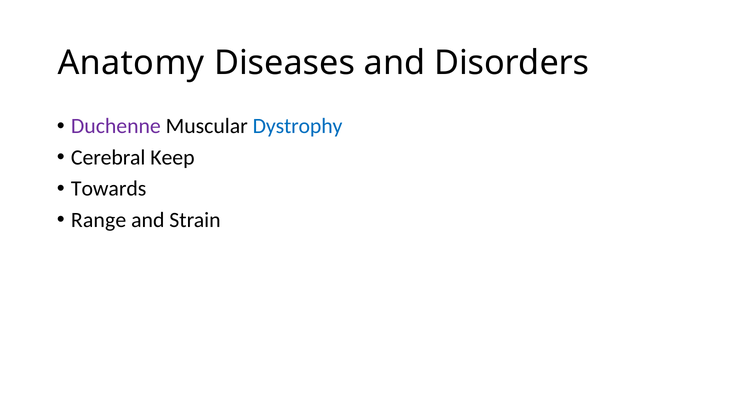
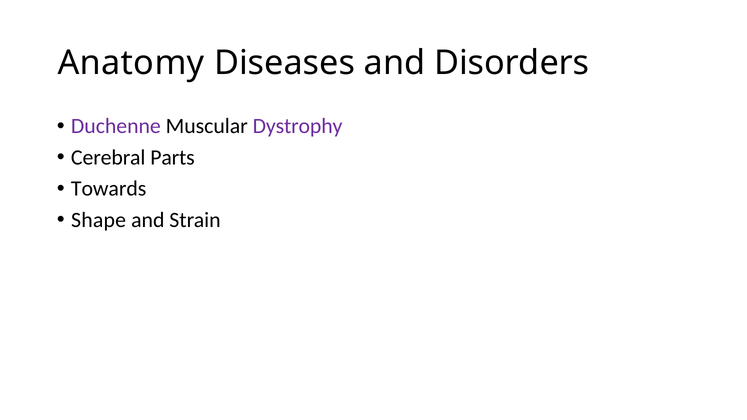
Dystrophy colour: blue -> purple
Keep: Keep -> Parts
Range: Range -> Shape
